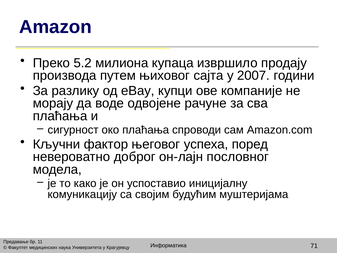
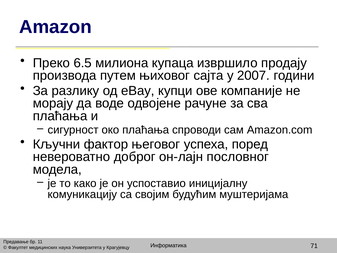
5.2: 5.2 -> 6.5
